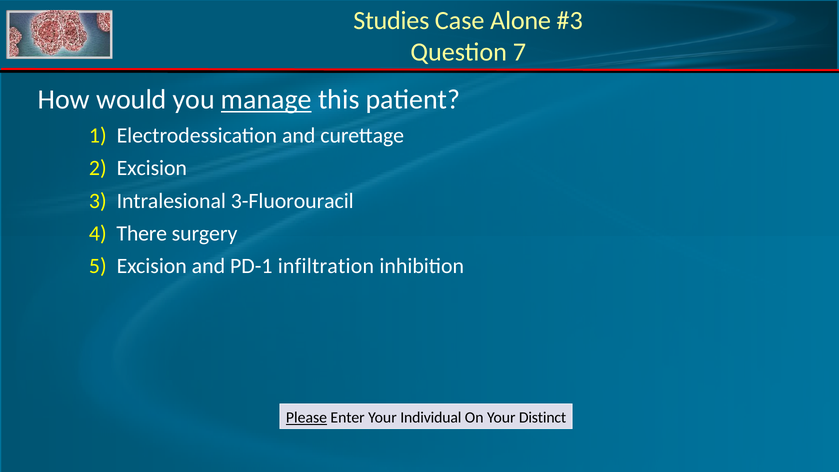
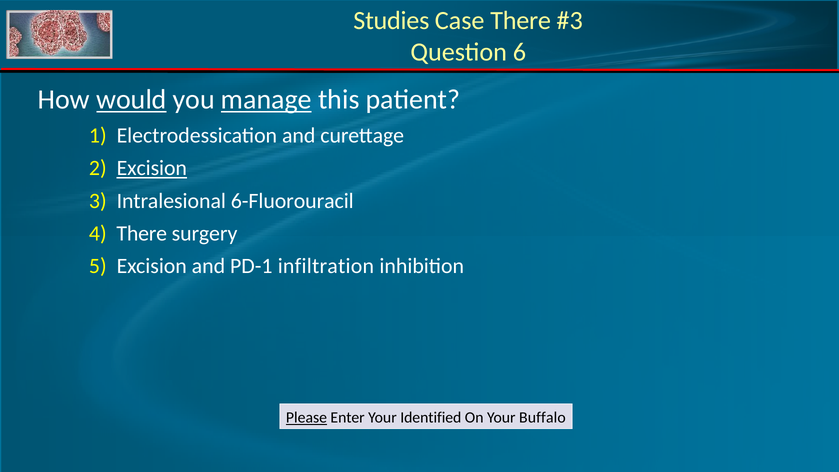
Case Alone: Alone -> There
7: 7 -> 6
would underline: none -> present
Excision at (152, 168) underline: none -> present
3-Fluorouracil: 3-Fluorouracil -> 6-Fluorouracil
Individual: Individual -> Identified
Distinct: Distinct -> Buffalo
